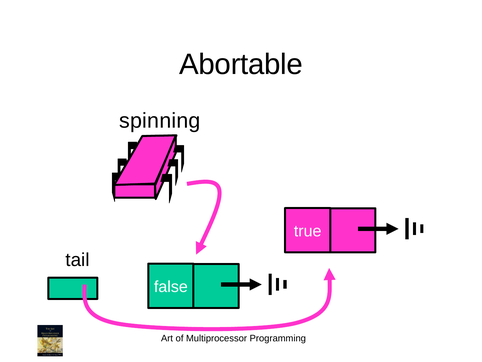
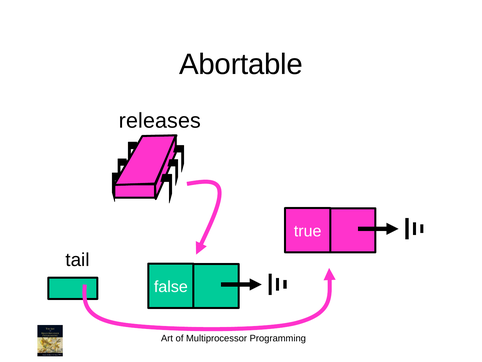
spinning: spinning -> releases
